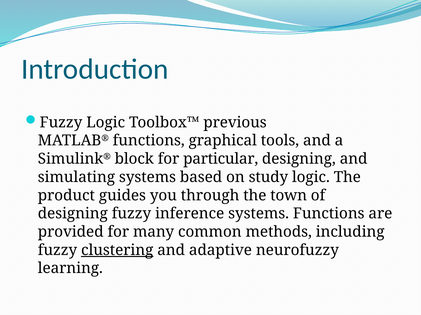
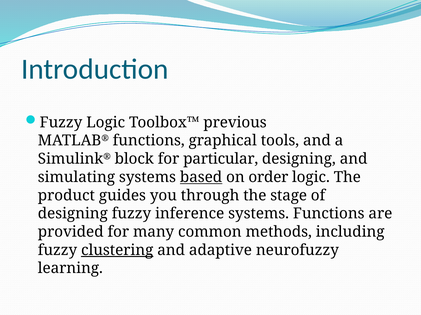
based underline: none -> present
study: study -> order
town: town -> stage
